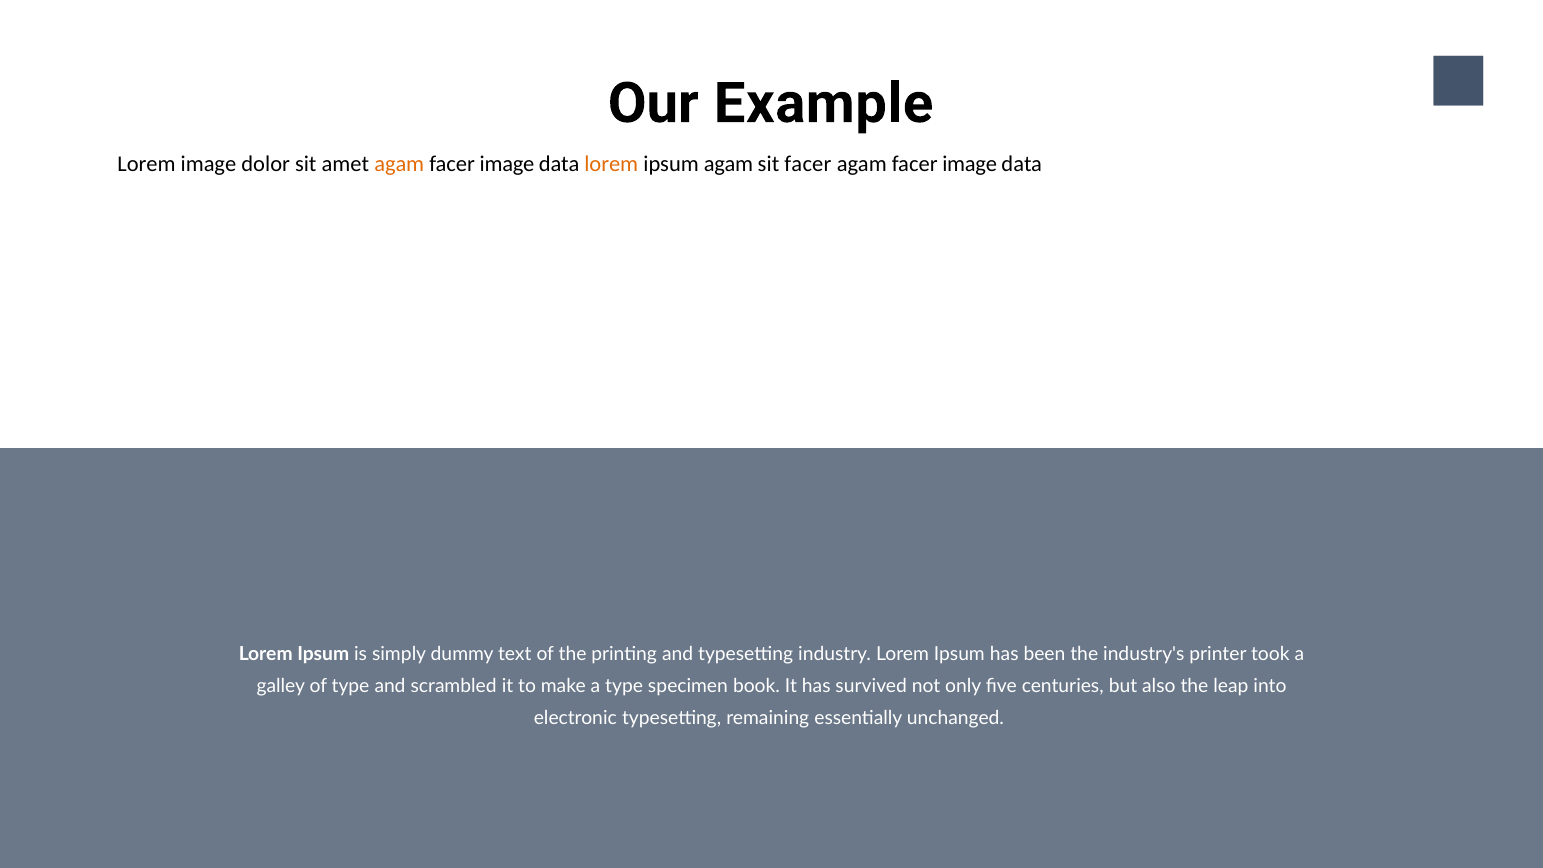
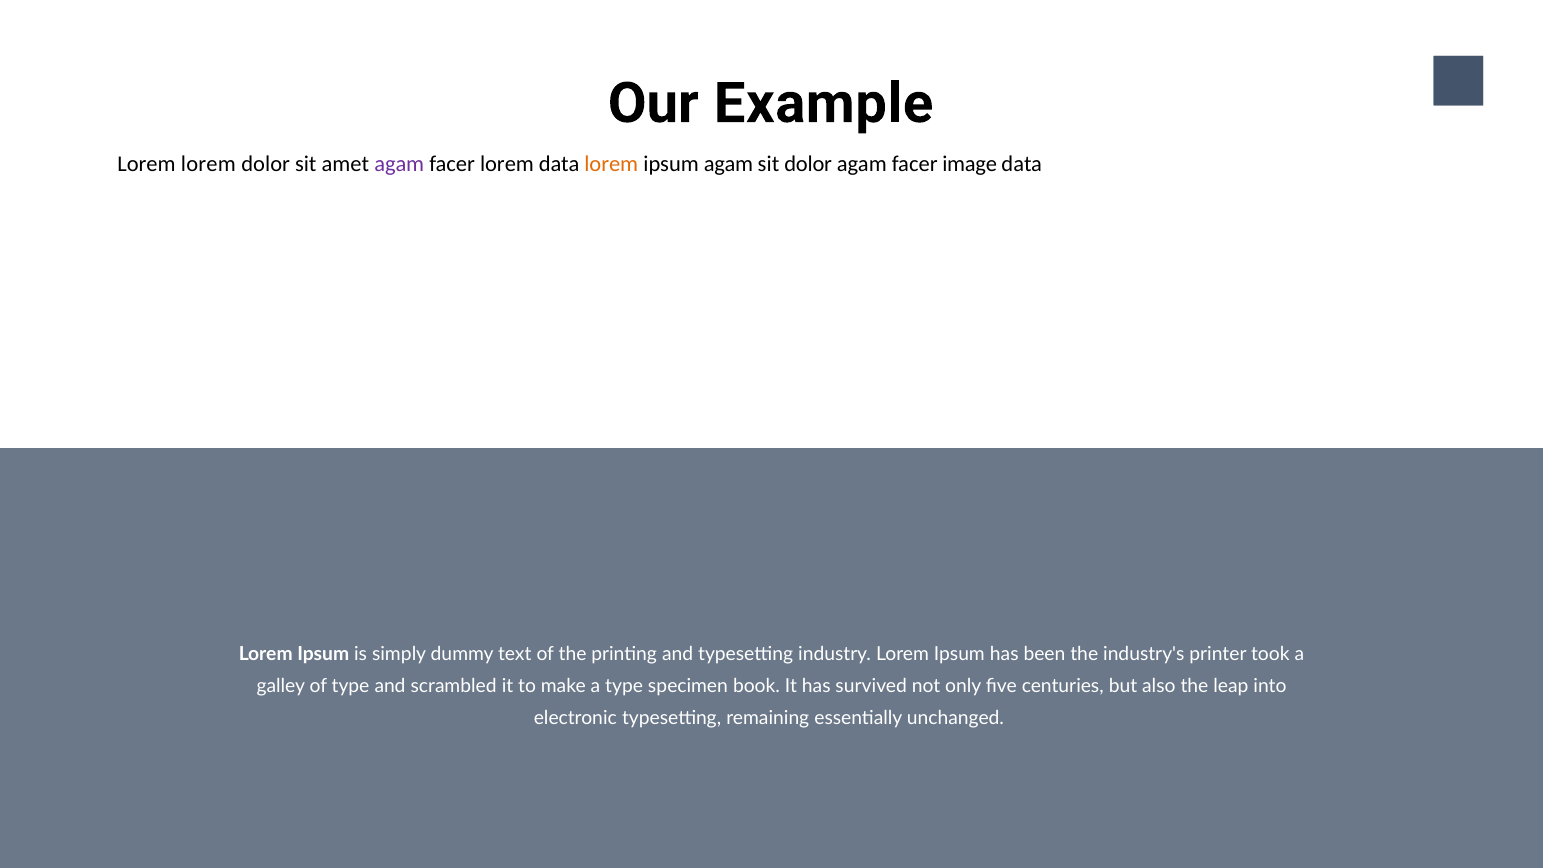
Lorem image: image -> lorem
agam at (399, 164) colour: orange -> purple
image at (507, 164): image -> lorem
sit facer: facer -> dolor
